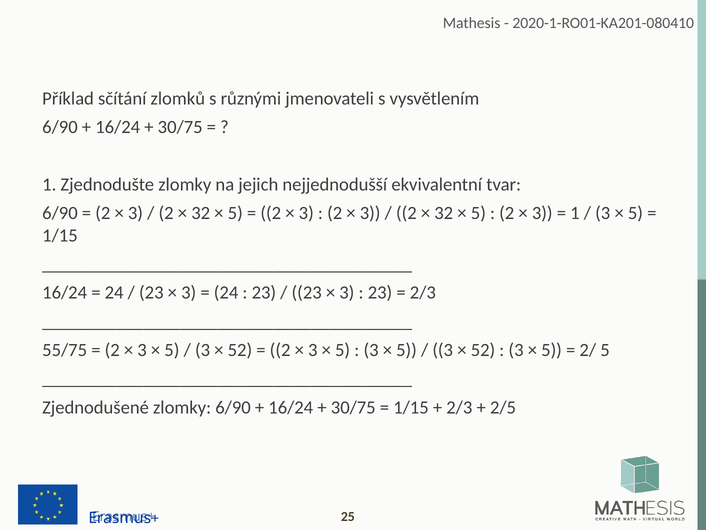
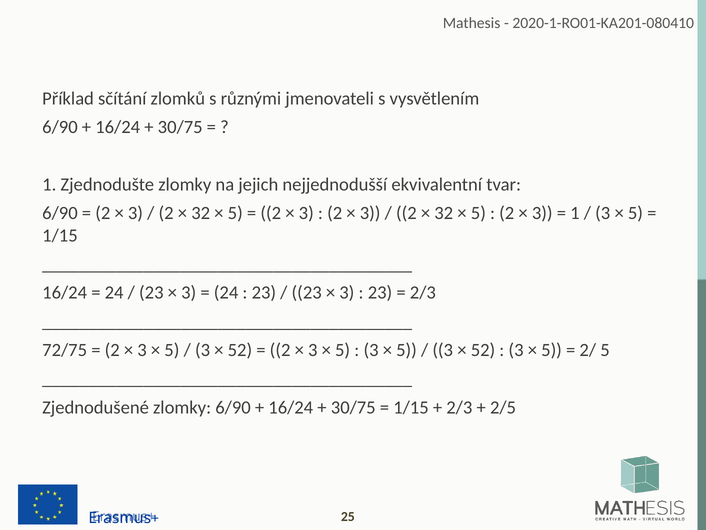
55/75: 55/75 -> 72/75
